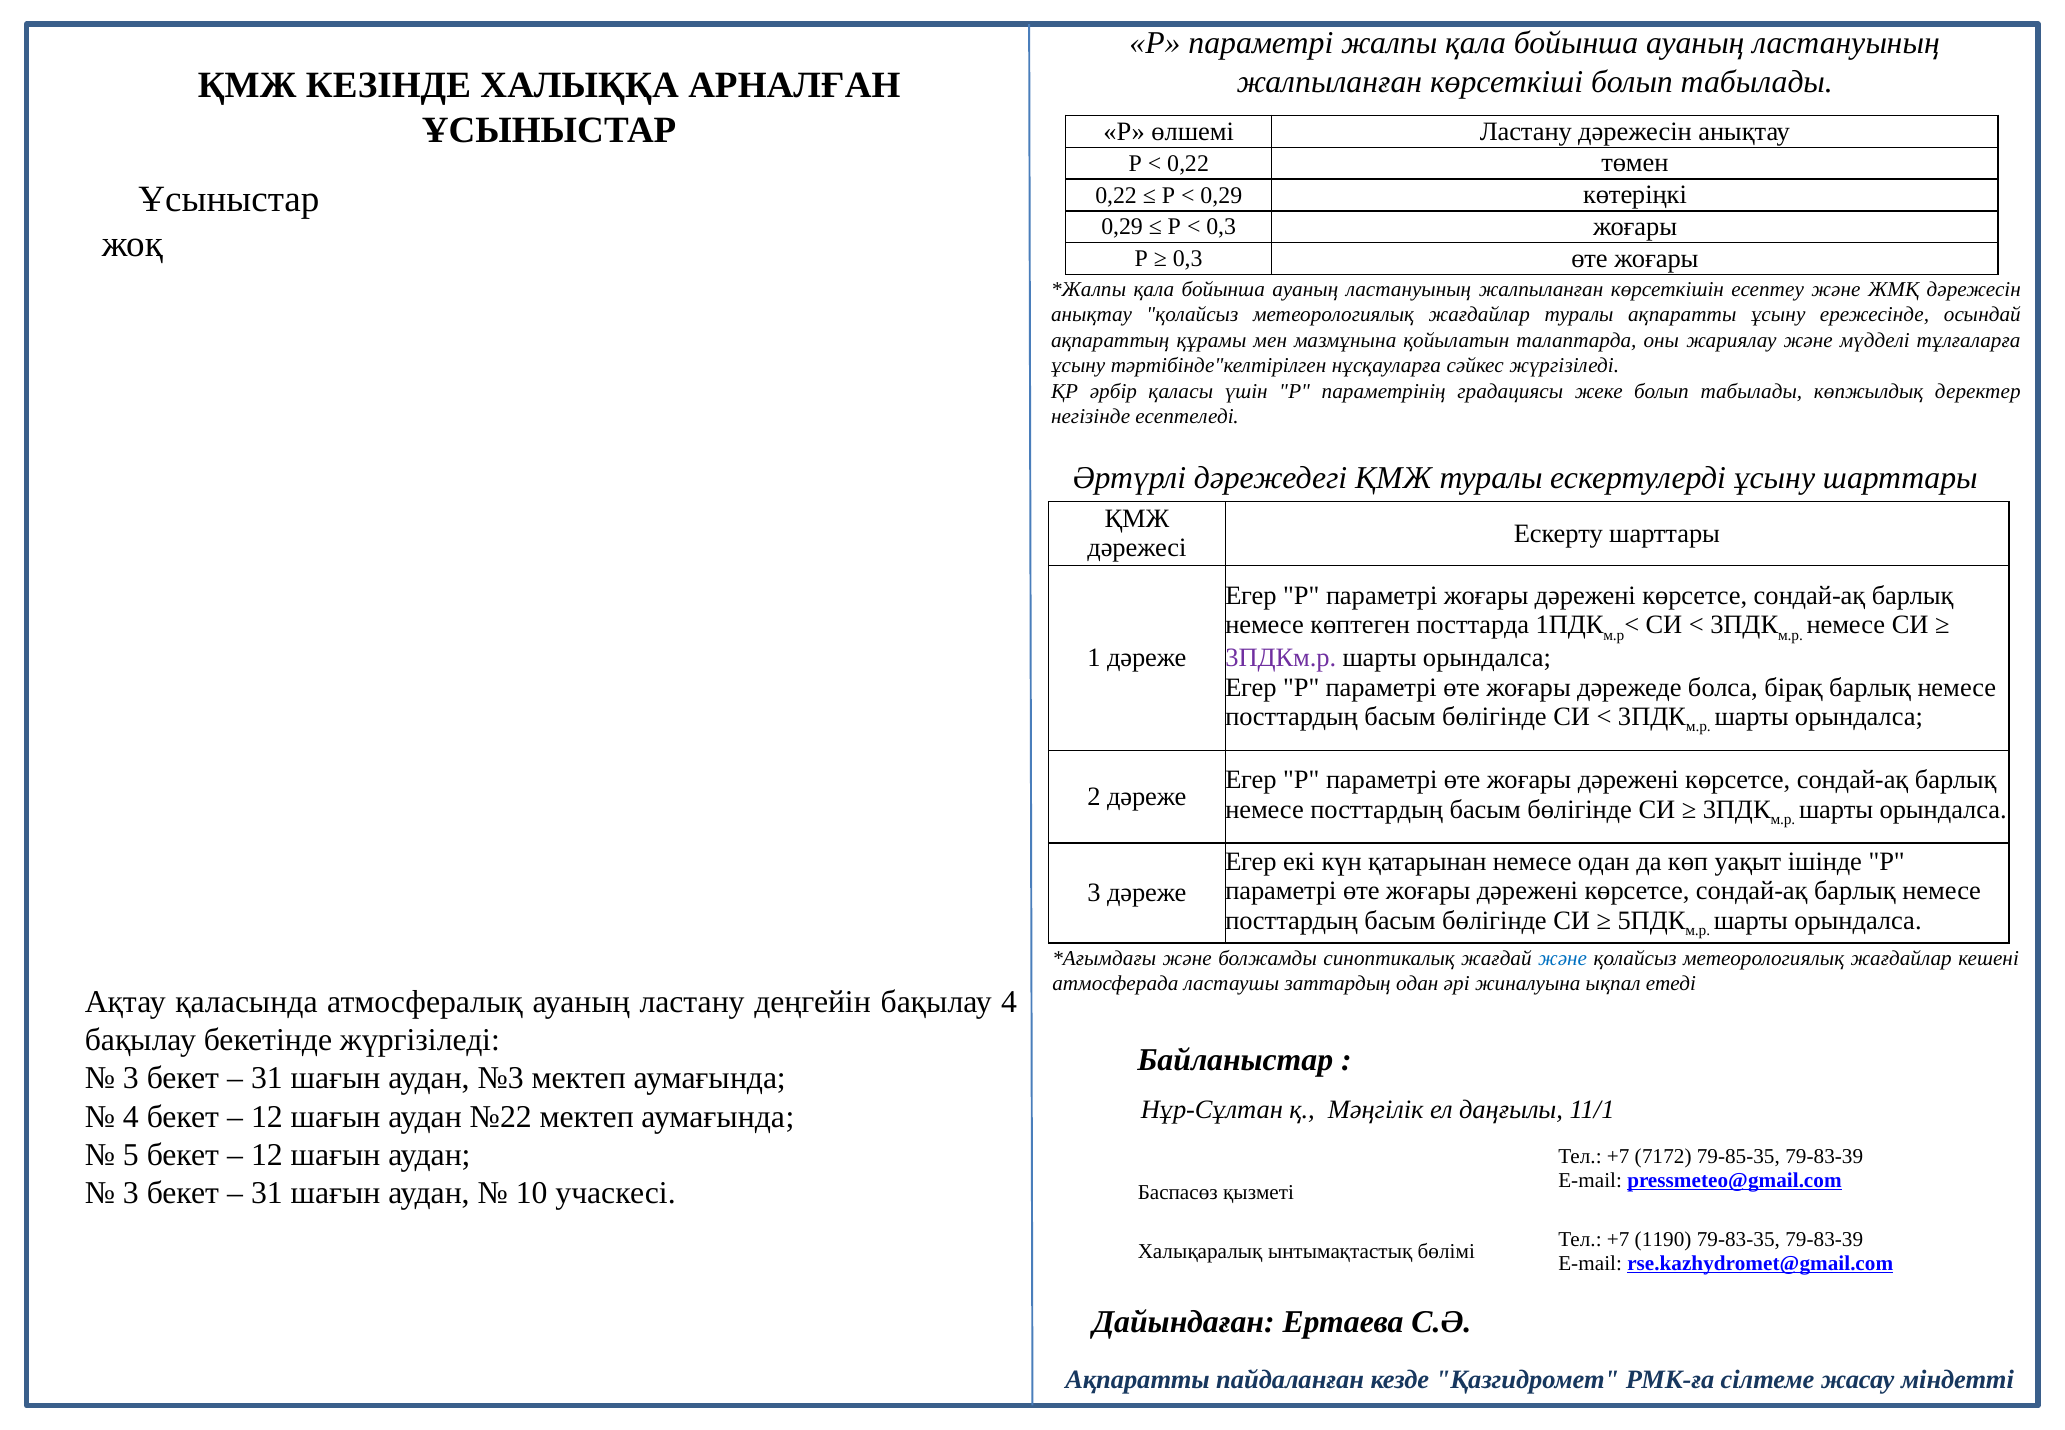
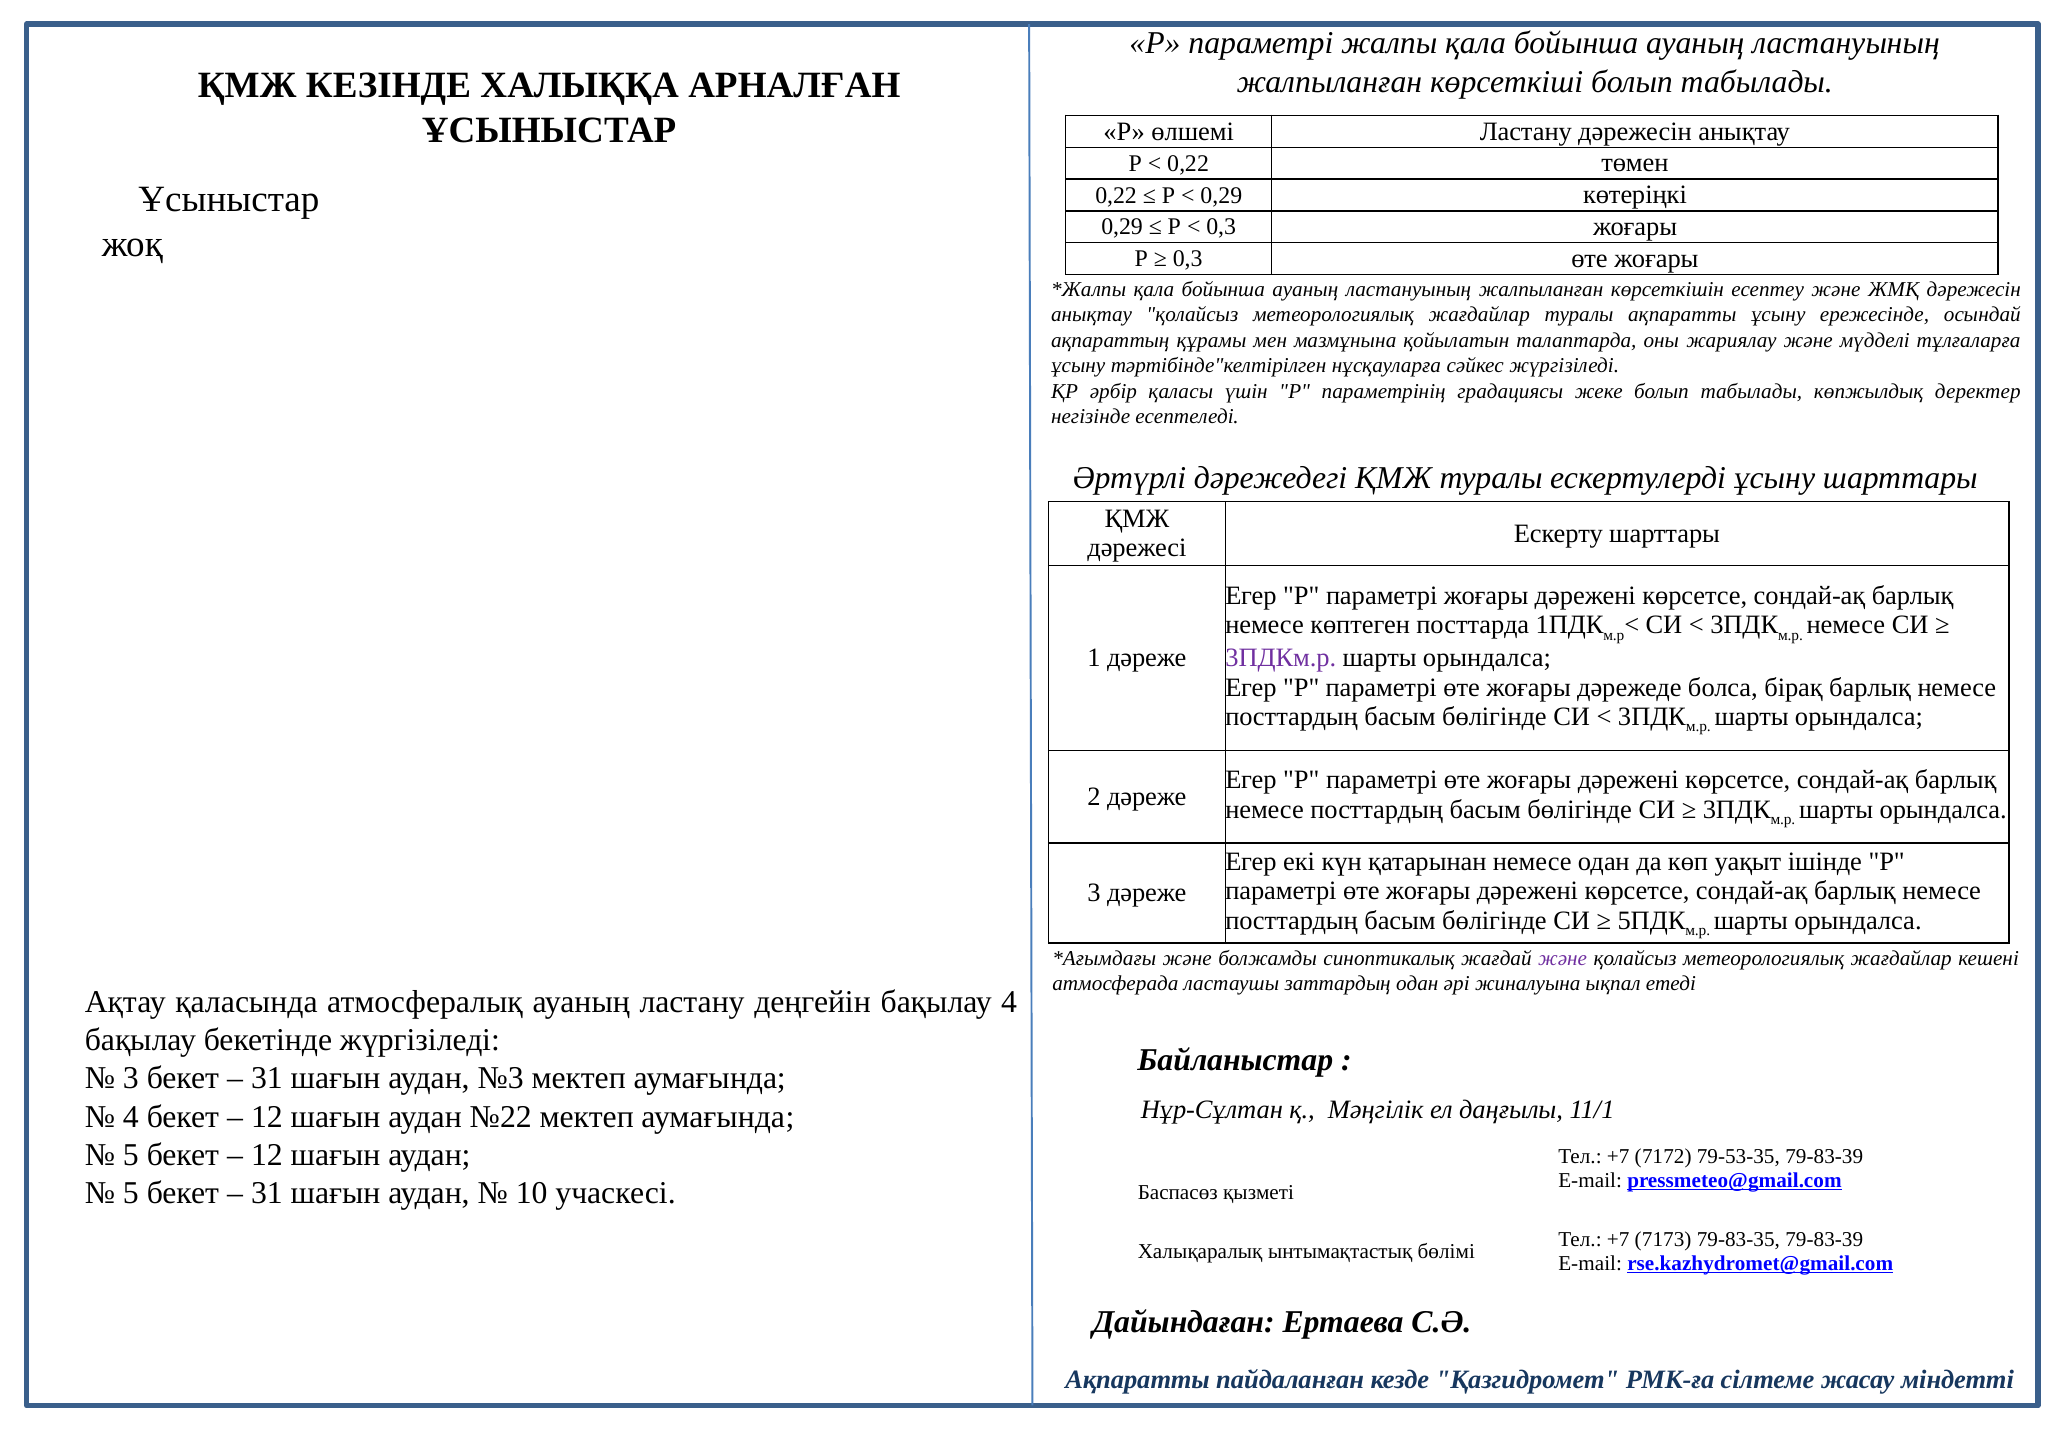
және at (1563, 958) colour: blue -> purple
79-85-35: 79-85-35 -> 79-53-35
3 at (131, 1192): 3 -> 5
1190: 1190 -> 7173
